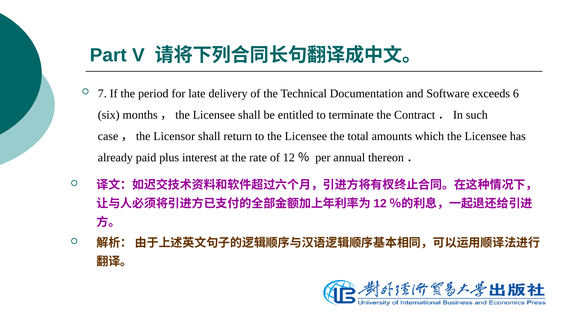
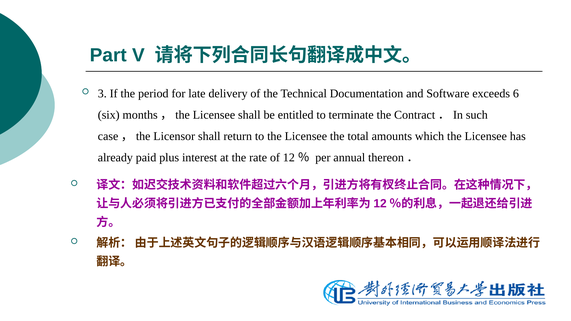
7: 7 -> 3
